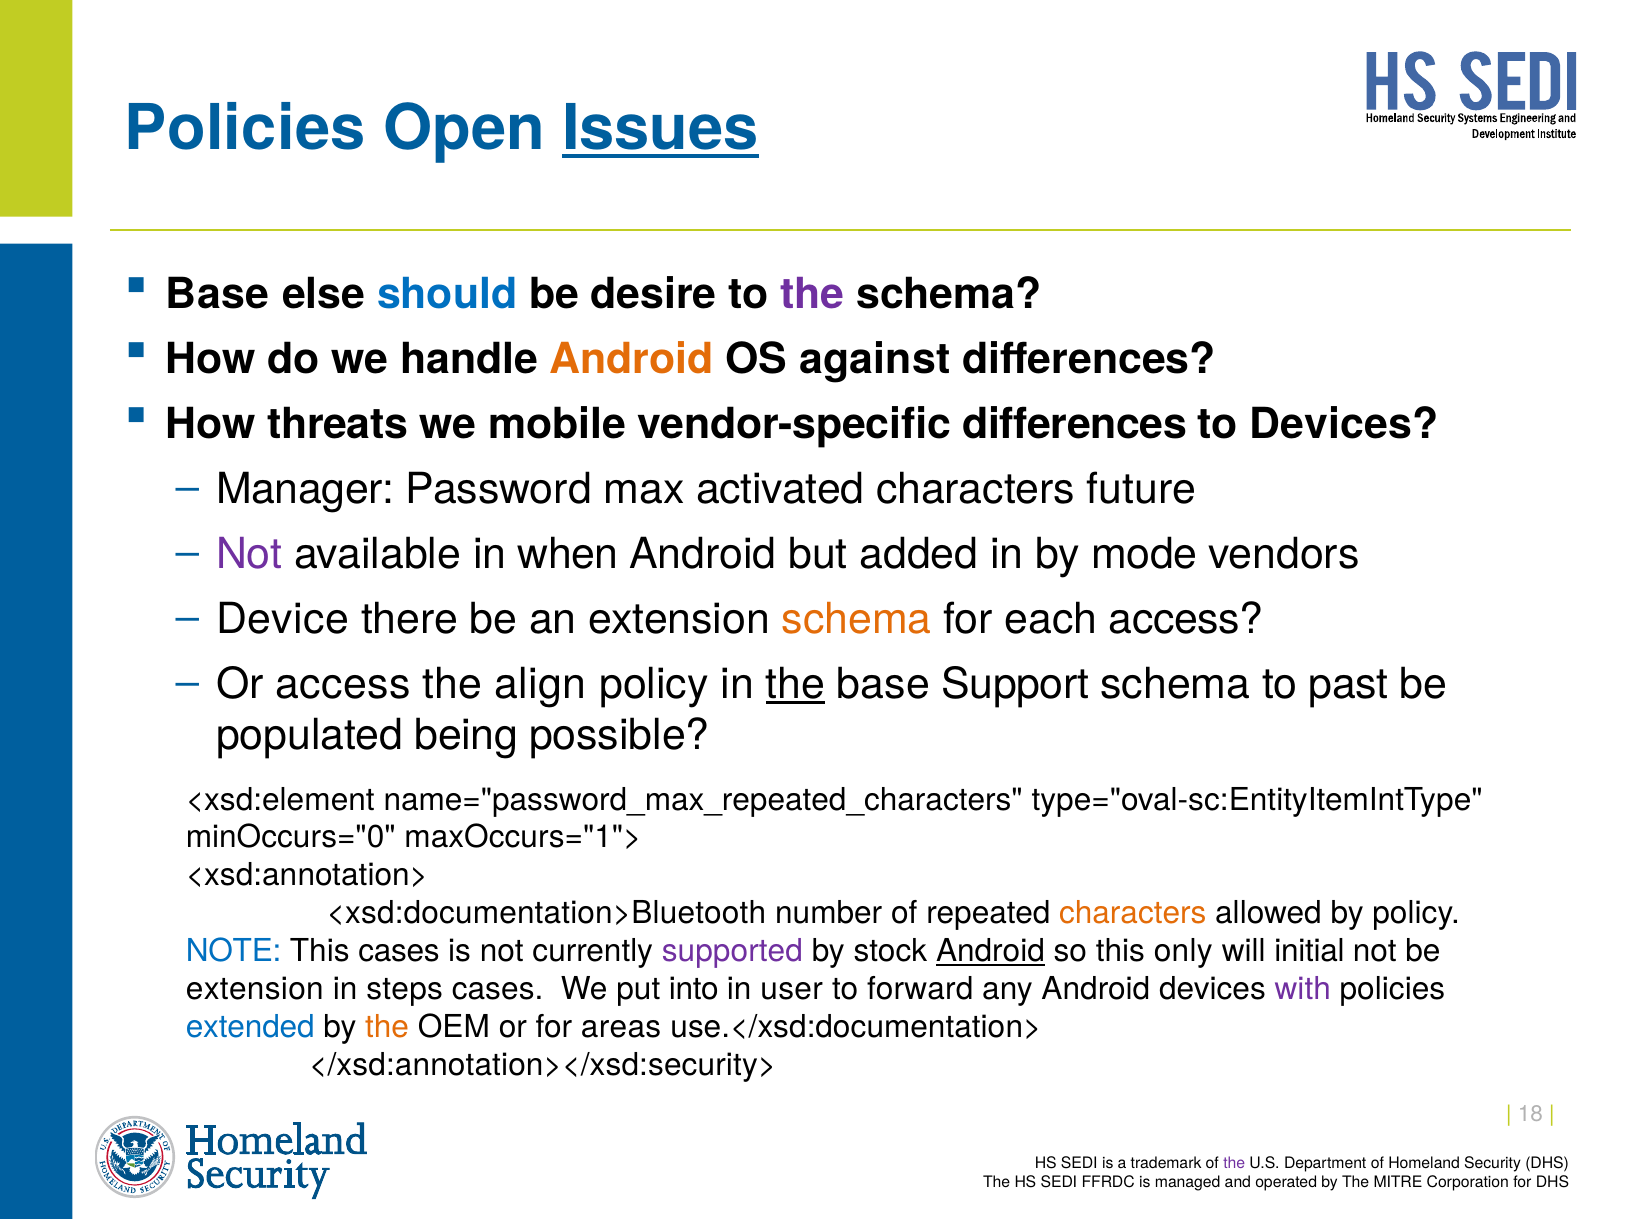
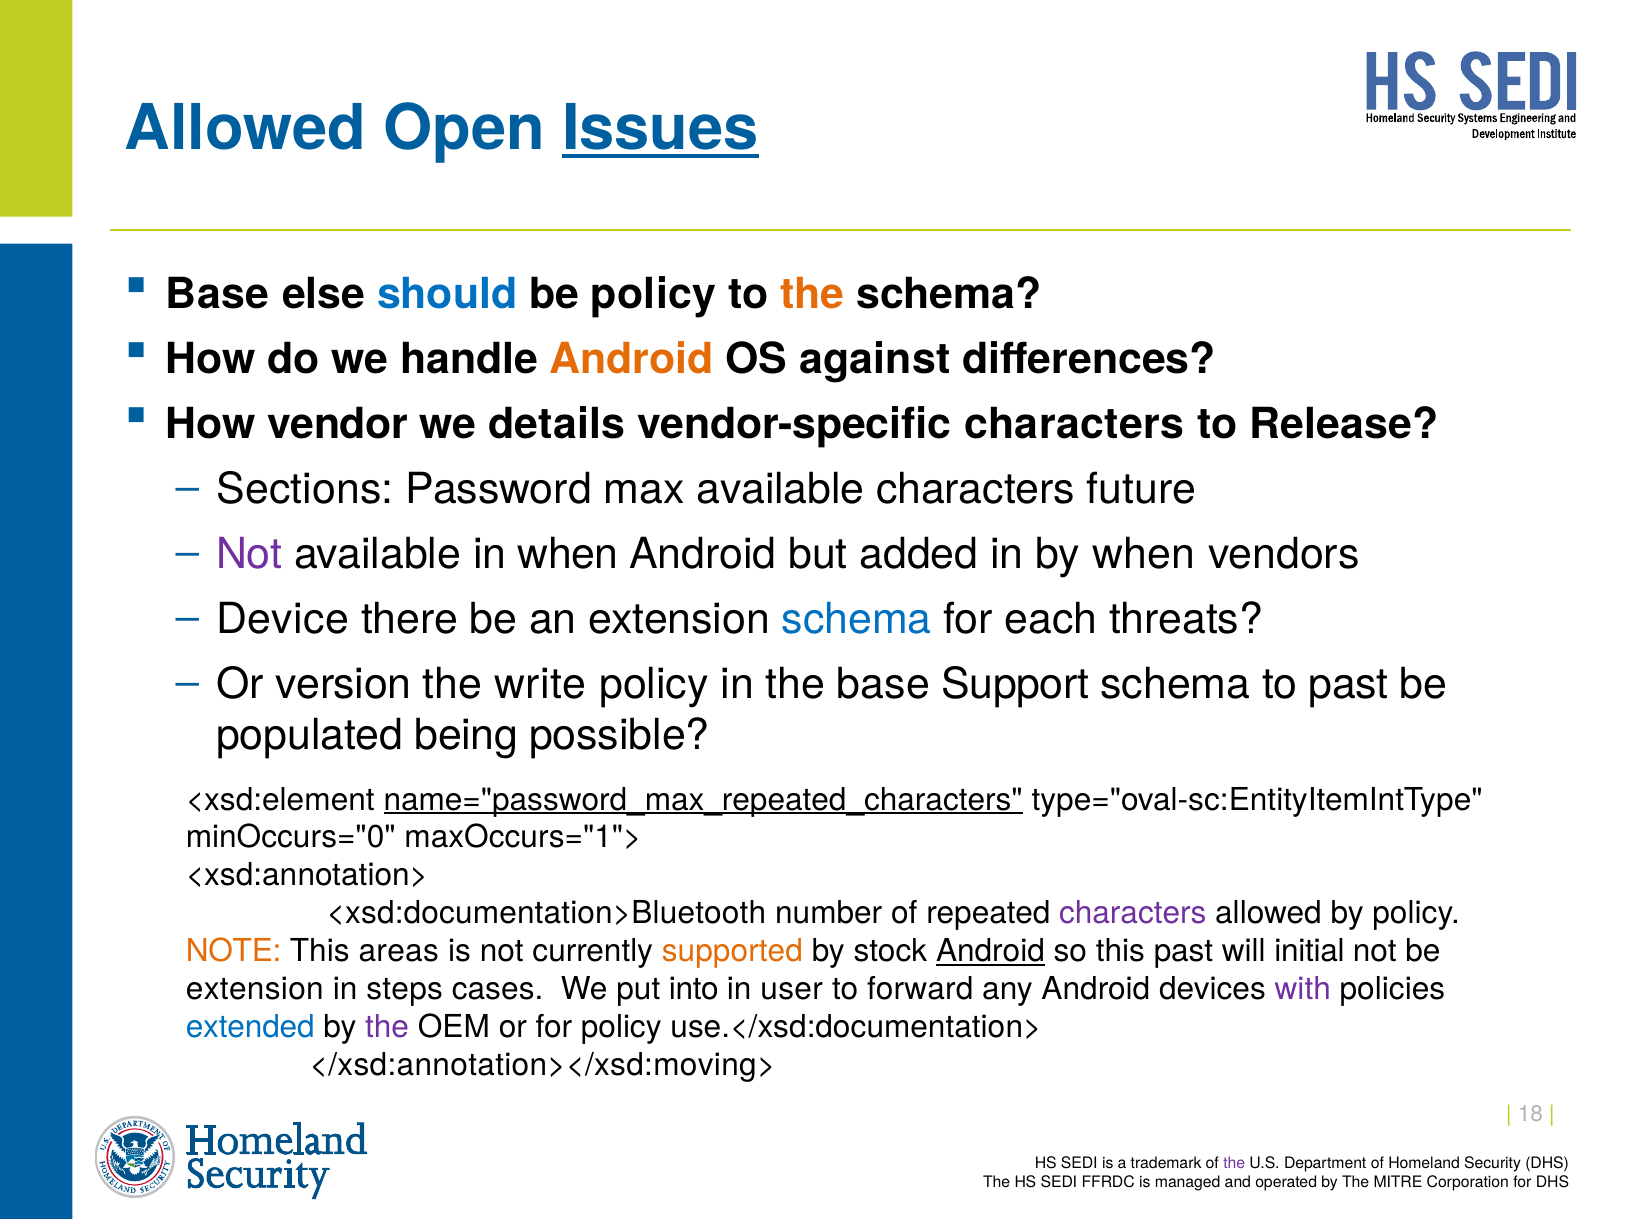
Policies at (245, 129): Policies -> Allowed
be desire: desire -> policy
the at (812, 294) colour: purple -> orange
threats: threats -> vendor
mobile: mobile -> details
vendor-specific differences: differences -> characters
to Devices: Devices -> Release
Manager: Manager -> Sections
max activated: activated -> available
by mode: mode -> when
schema at (857, 619) colour: orange -> blue
each access: access -> threats
Or access: access -> version
align: align -> write
the at (795, 684) underline: present -> none
name="password_max_repeated_characters underline: none -> present
characters at (1133, 913) colour: orange -> purple
NOTE colour: blue -> orange
This cases: cases -> areas
supported colour: purple -> orange
this only: only -> past
the at (387, 1027) colour: orange -> purple
for areas: areas -> policy
</xsd:annotation></xsd:security>: </xsd:annotation></xsd:security> -> </xsd:annotation></xsd:moving>
